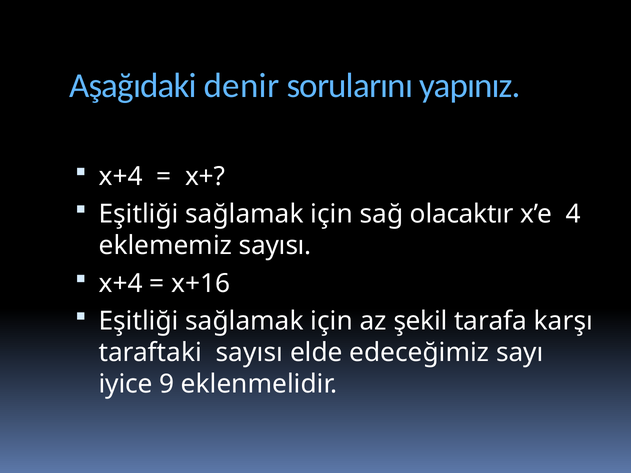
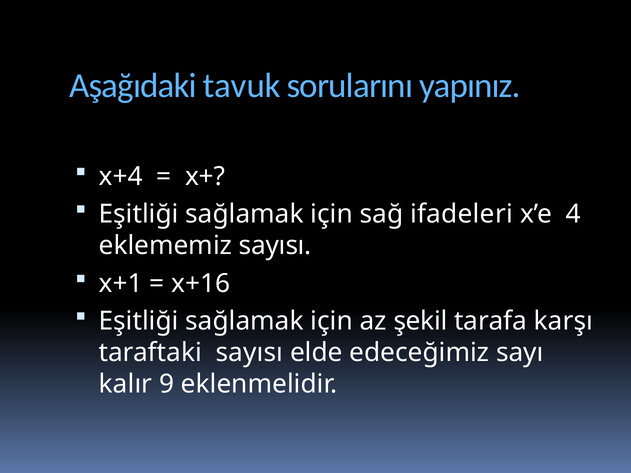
denir: denir -> tavuk
olacaktır: olacaktır -> ifadeleri
x+4 at (121, 284): x+4 -> x+1
iyice: iyice -> kalır
